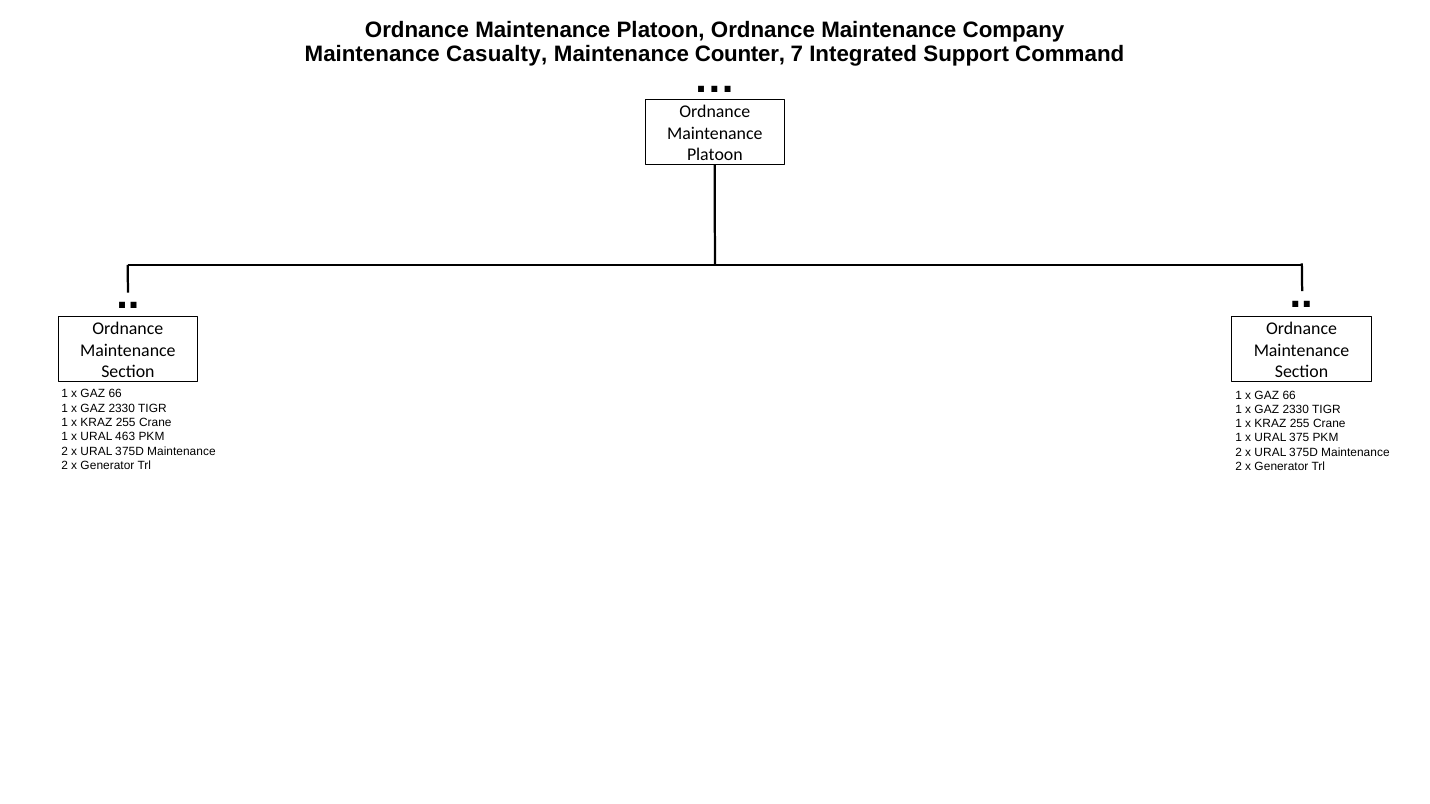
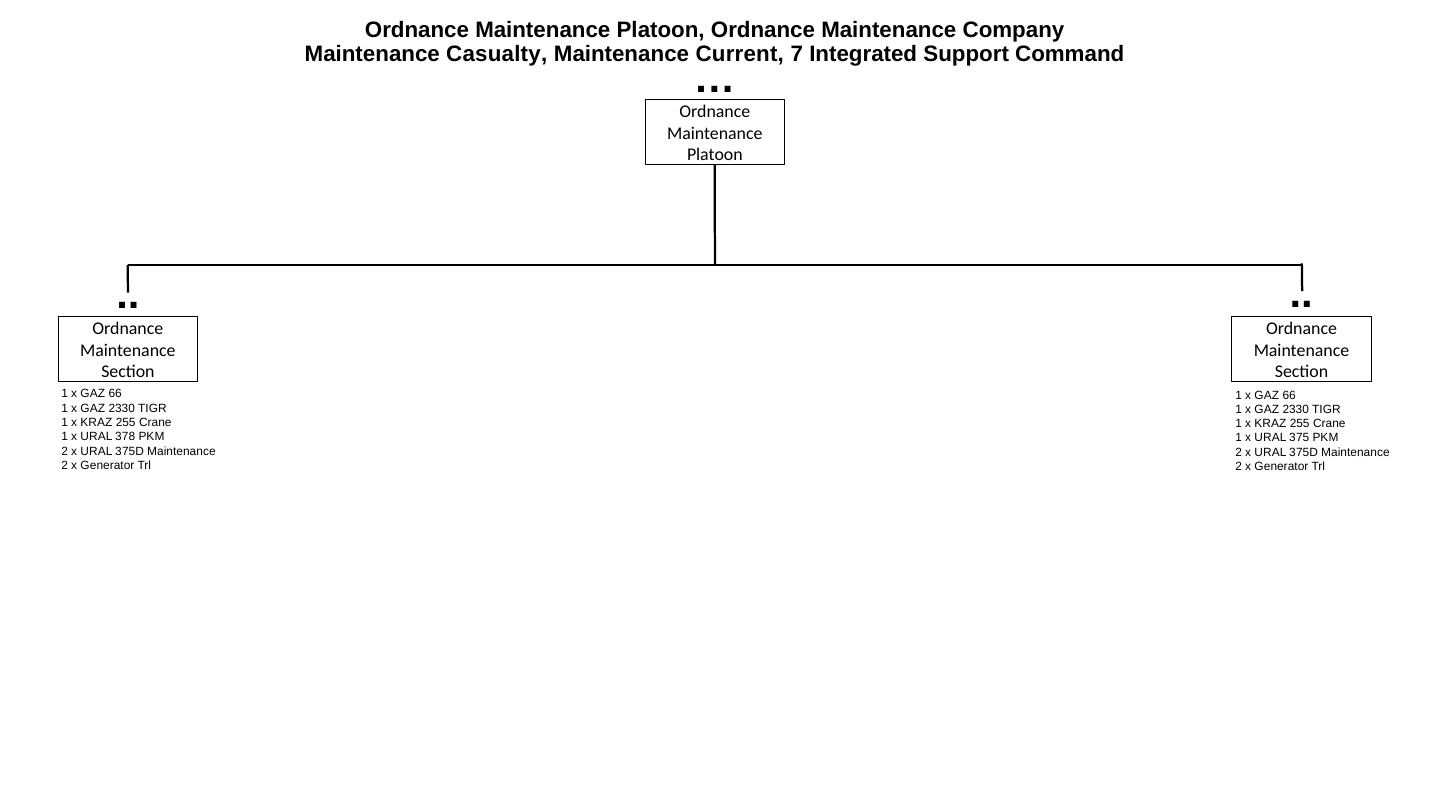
Counter: Counter -> Current
463: 463 -> 378
